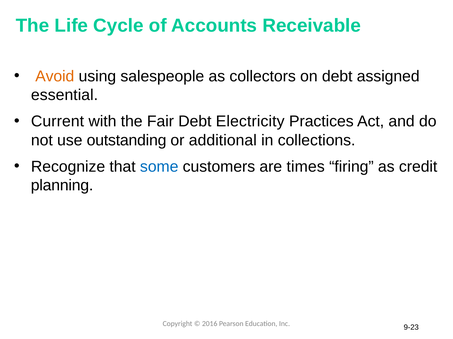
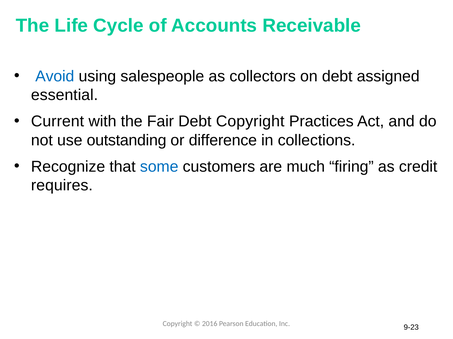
Avoid colour: orange -> blue
Debt Electricity: Electricity -> Copyright
additional: additional -> difference
times: times -> much
planning: planning -> requires
